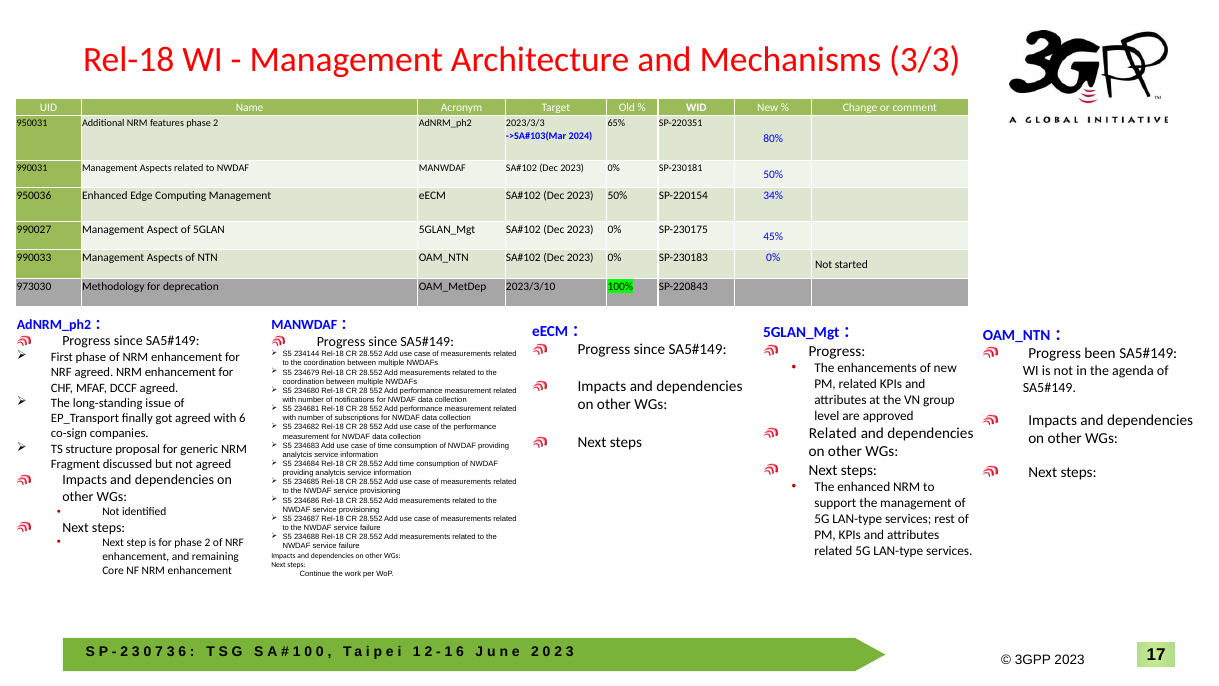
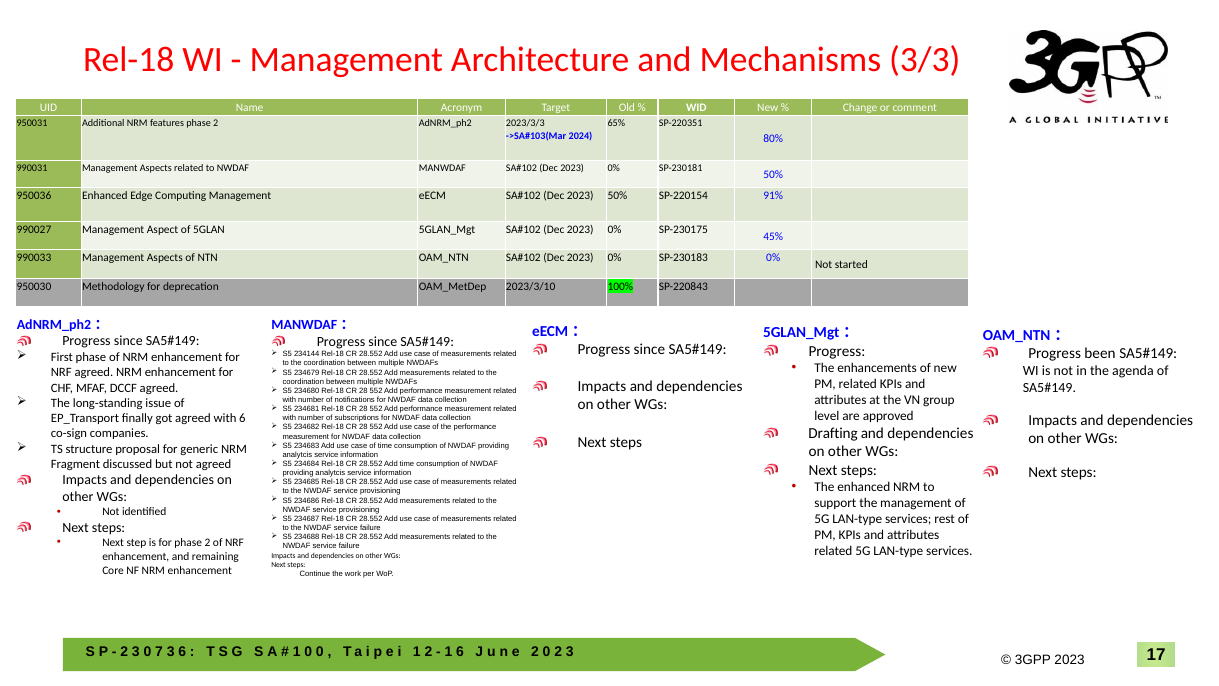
34%: 34% -> 91%
973030: 973030 -> 950030
Related at (833, 433): Related -> Drafting
